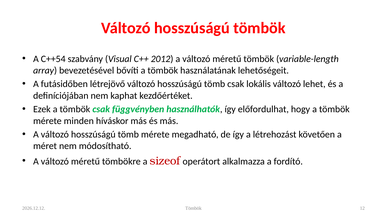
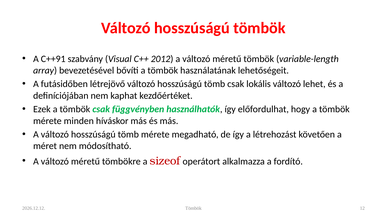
C++54: C++54 -> C++91
